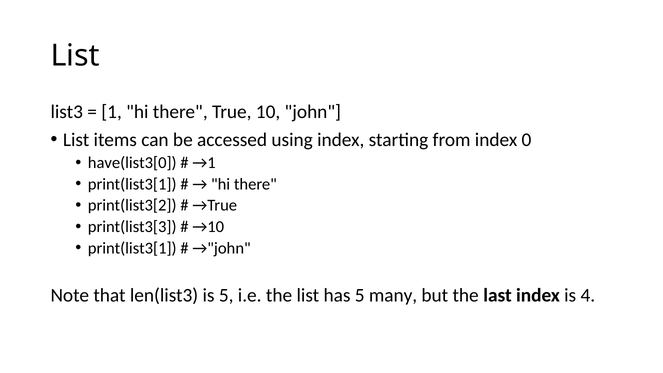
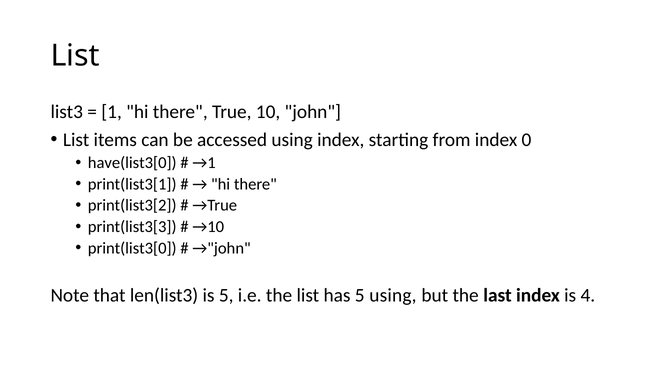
print(list3[1 at (132, 248): print(list3[1 -> print(list3[0
5 many: many -> using
